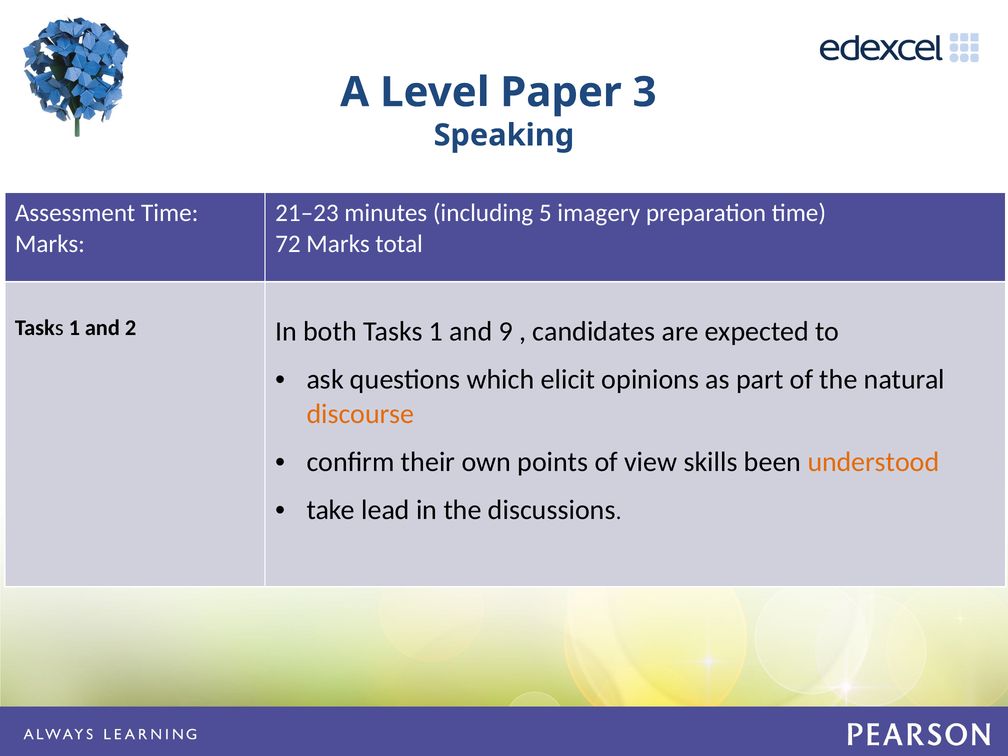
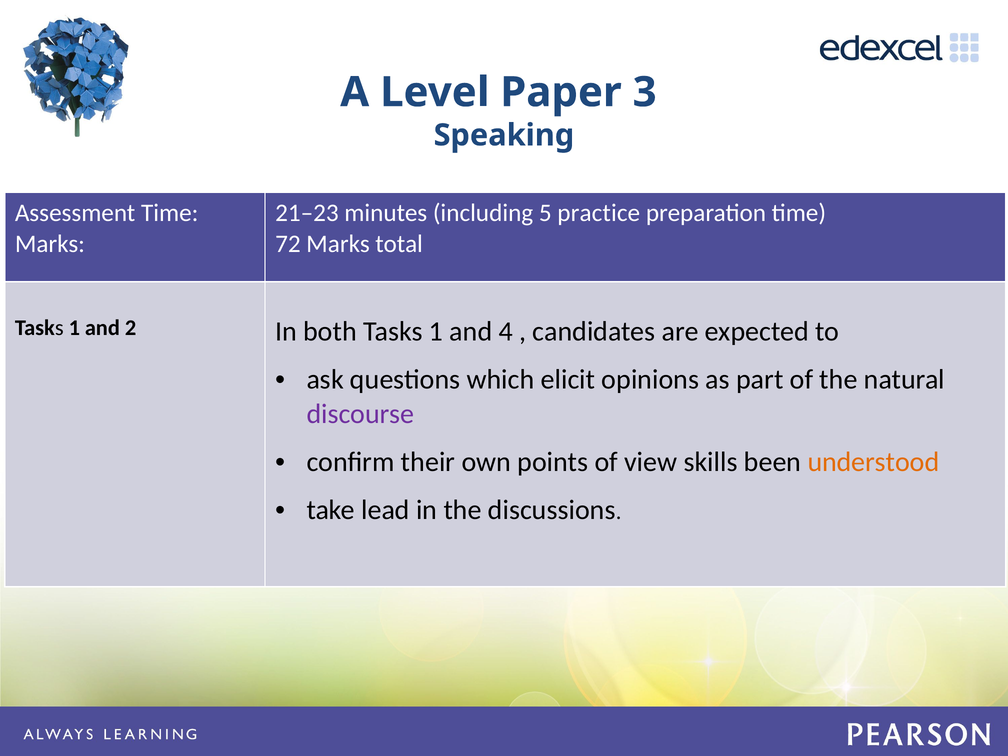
imagery: imagery -> practice
9: 9 -> 4
discourse colour: orange -> purple
